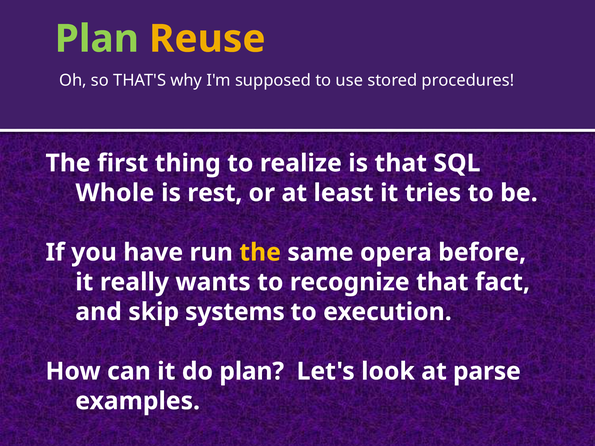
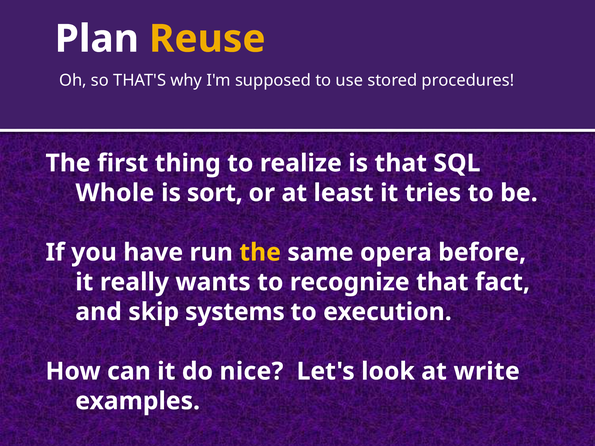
Plan at (97, 39) colour: light green -> white
rest: rest -> sort
do plan: plan -> nice
parse: parse -> write
